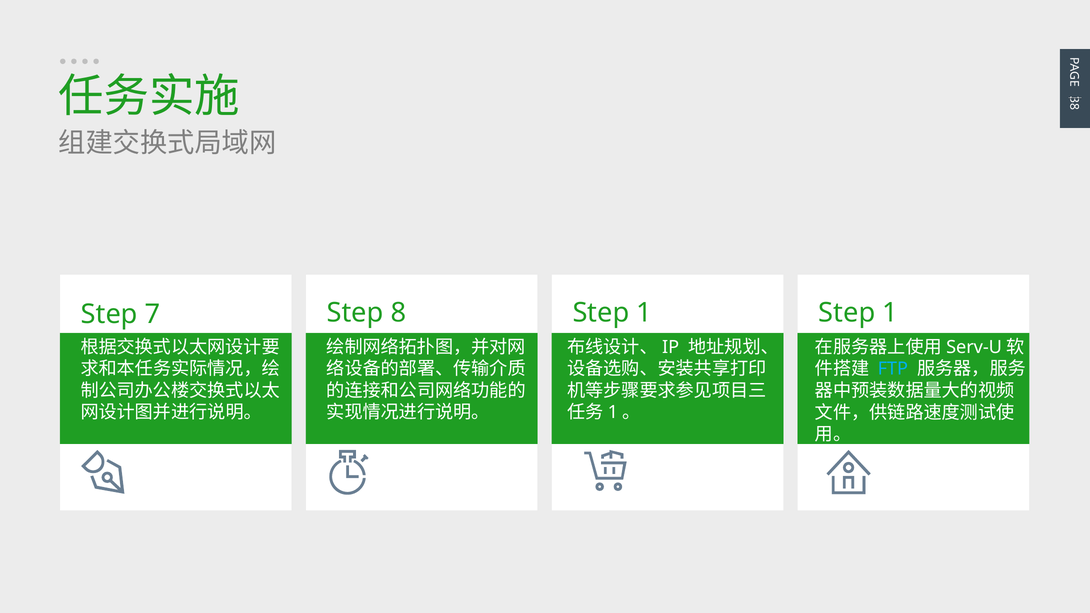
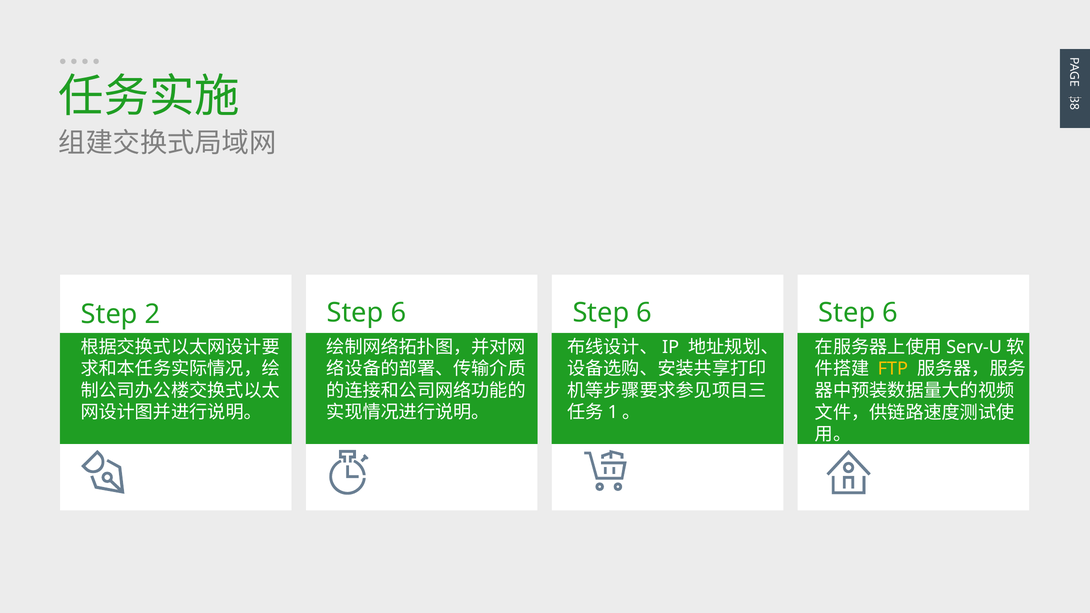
8 at (398, 313): 8 -> 6
1 at (644, 313): 1 -> 6
1 at (890, 313): 1 -> 6
7: 7 -> 2
FTP colour: light blue -> yellow
